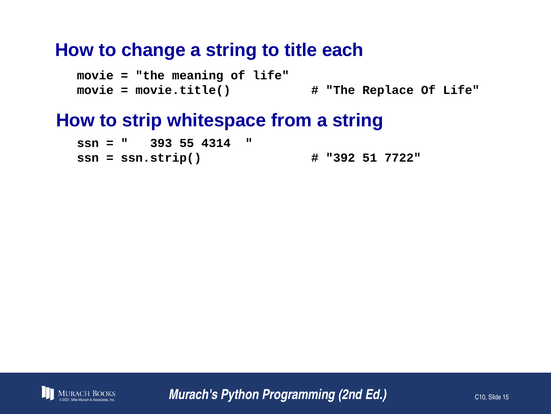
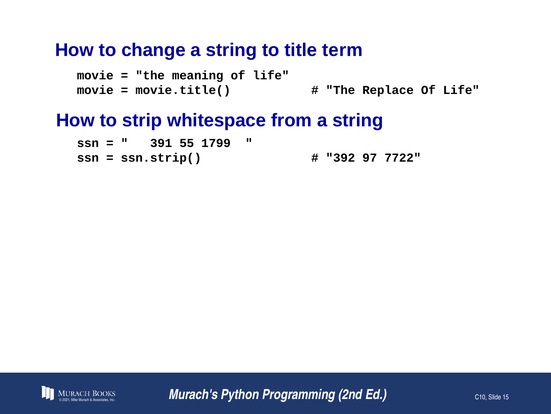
each: each -> term
393: 393 -> 391
4314: 4314 -> 1799
51: 51 -> 97
